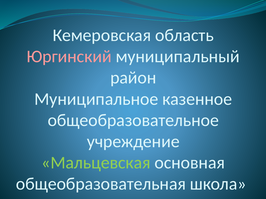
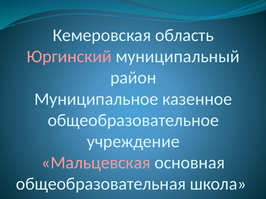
Мальцевская colour: light green -> pink
